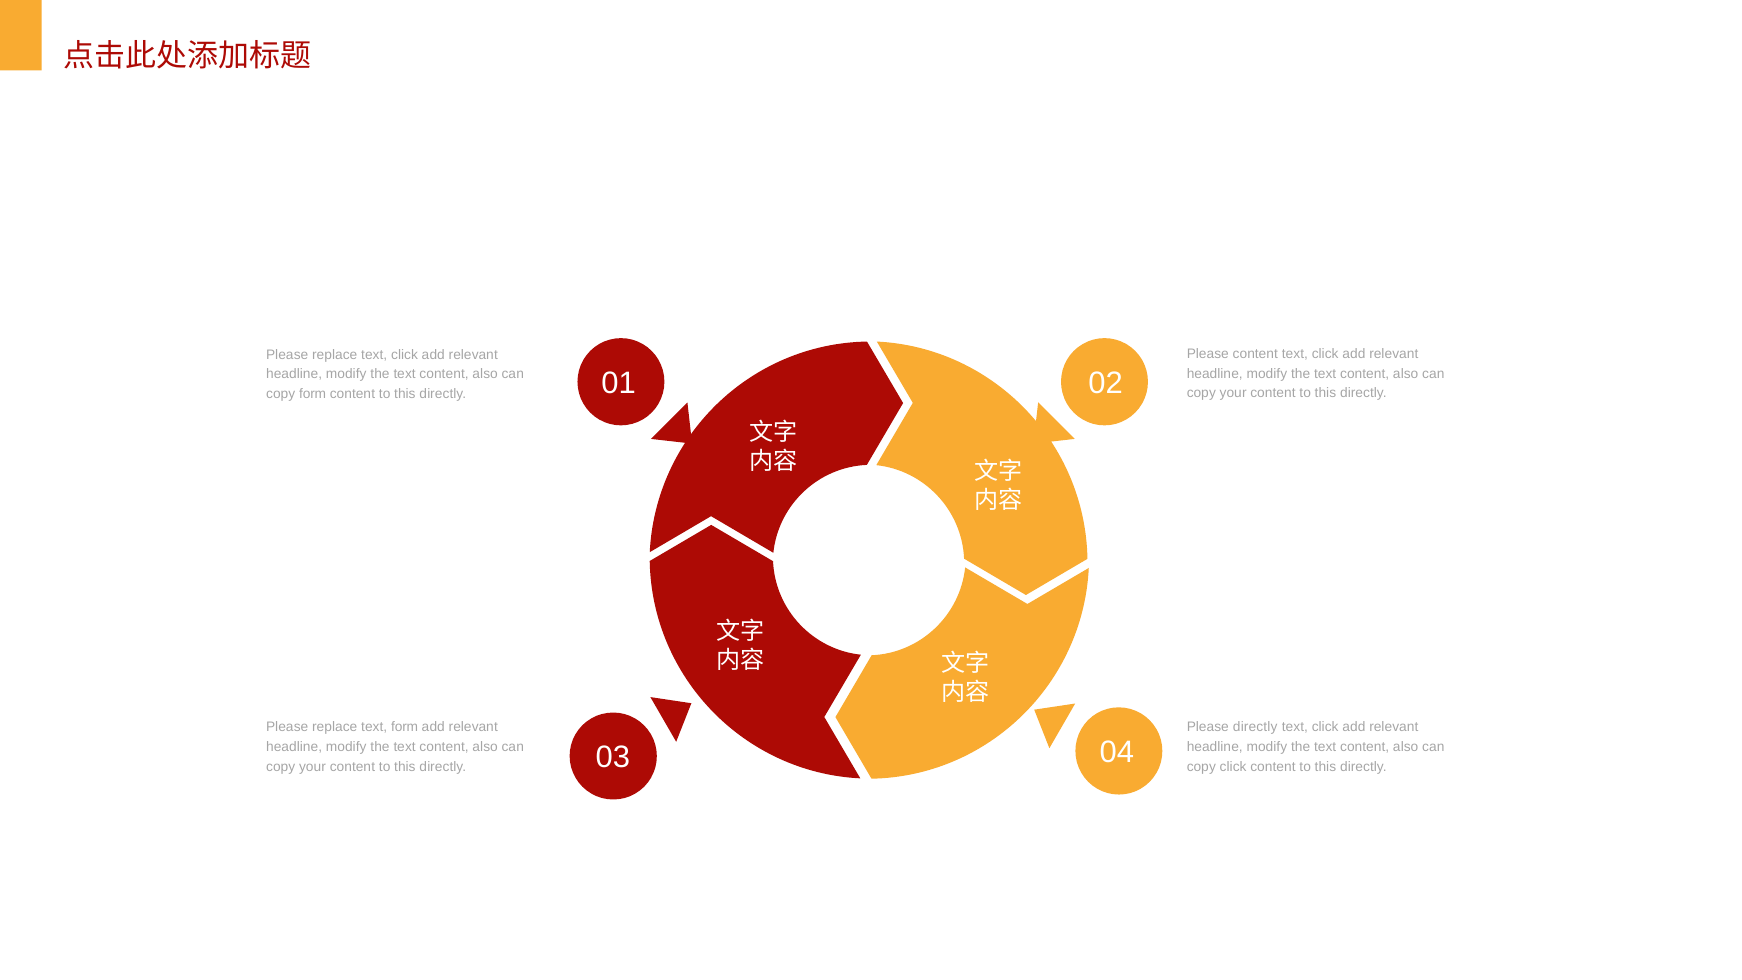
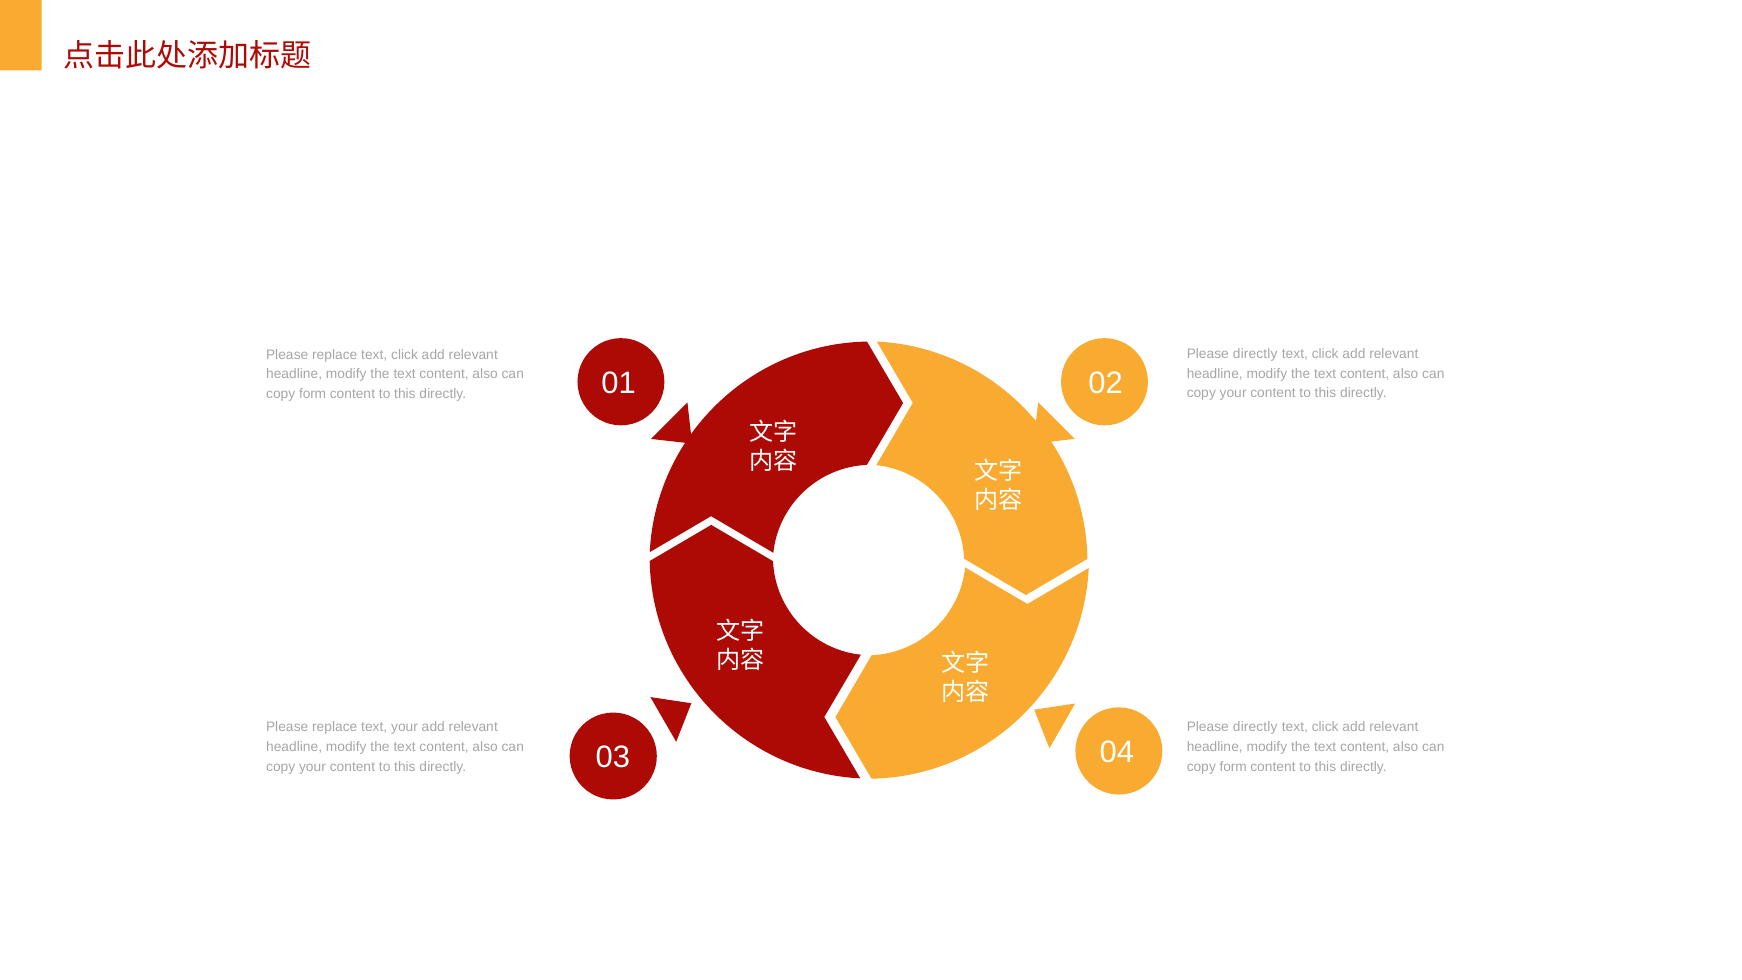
content at (1255, 354): content -> directly
text form: form -> your
click at (1233, 767): click -> form
